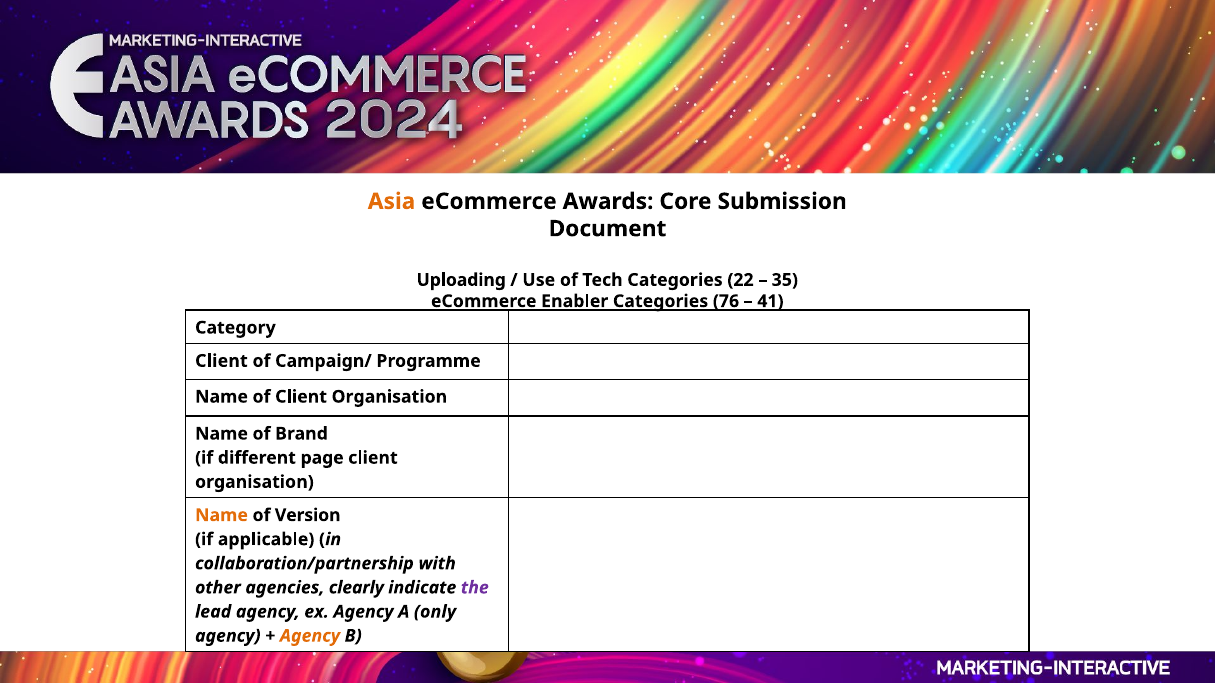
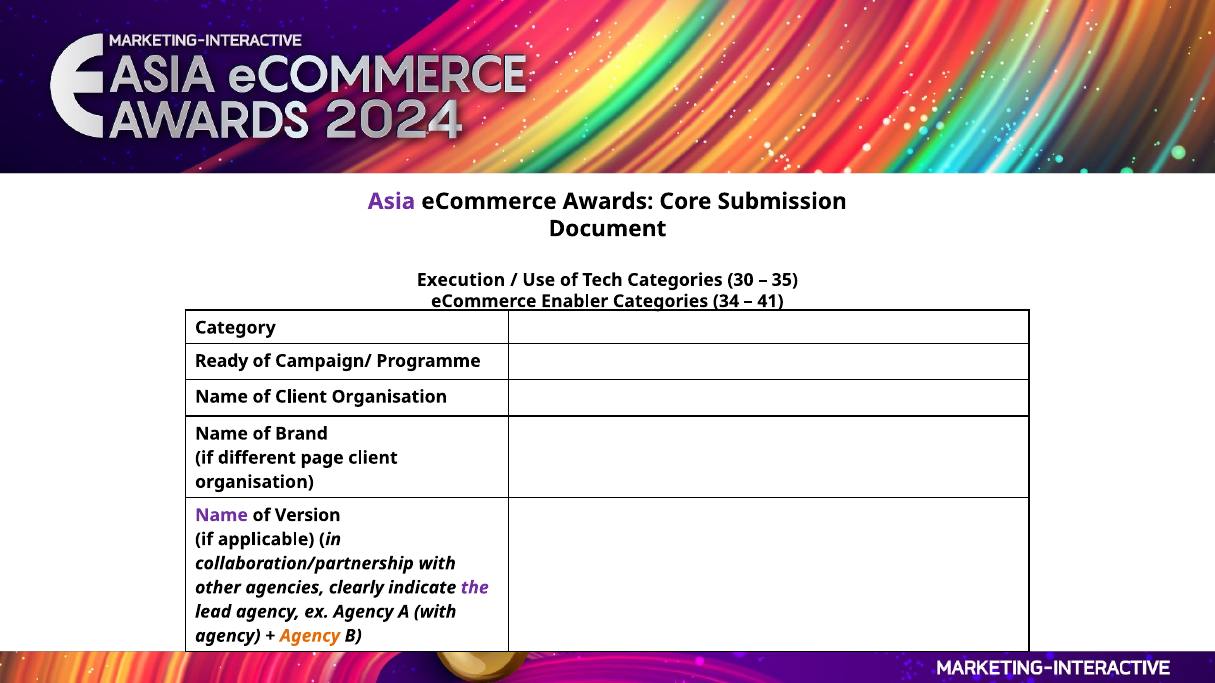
Asia colour: orange -> purple
Uploading: Uploading -> Execution
22: 22 -> 30
76: 76 -> 34
Client at (221, 361): Client -> Ready
Name at (222, 516) colour: orange -> purple
A only: only -> with
